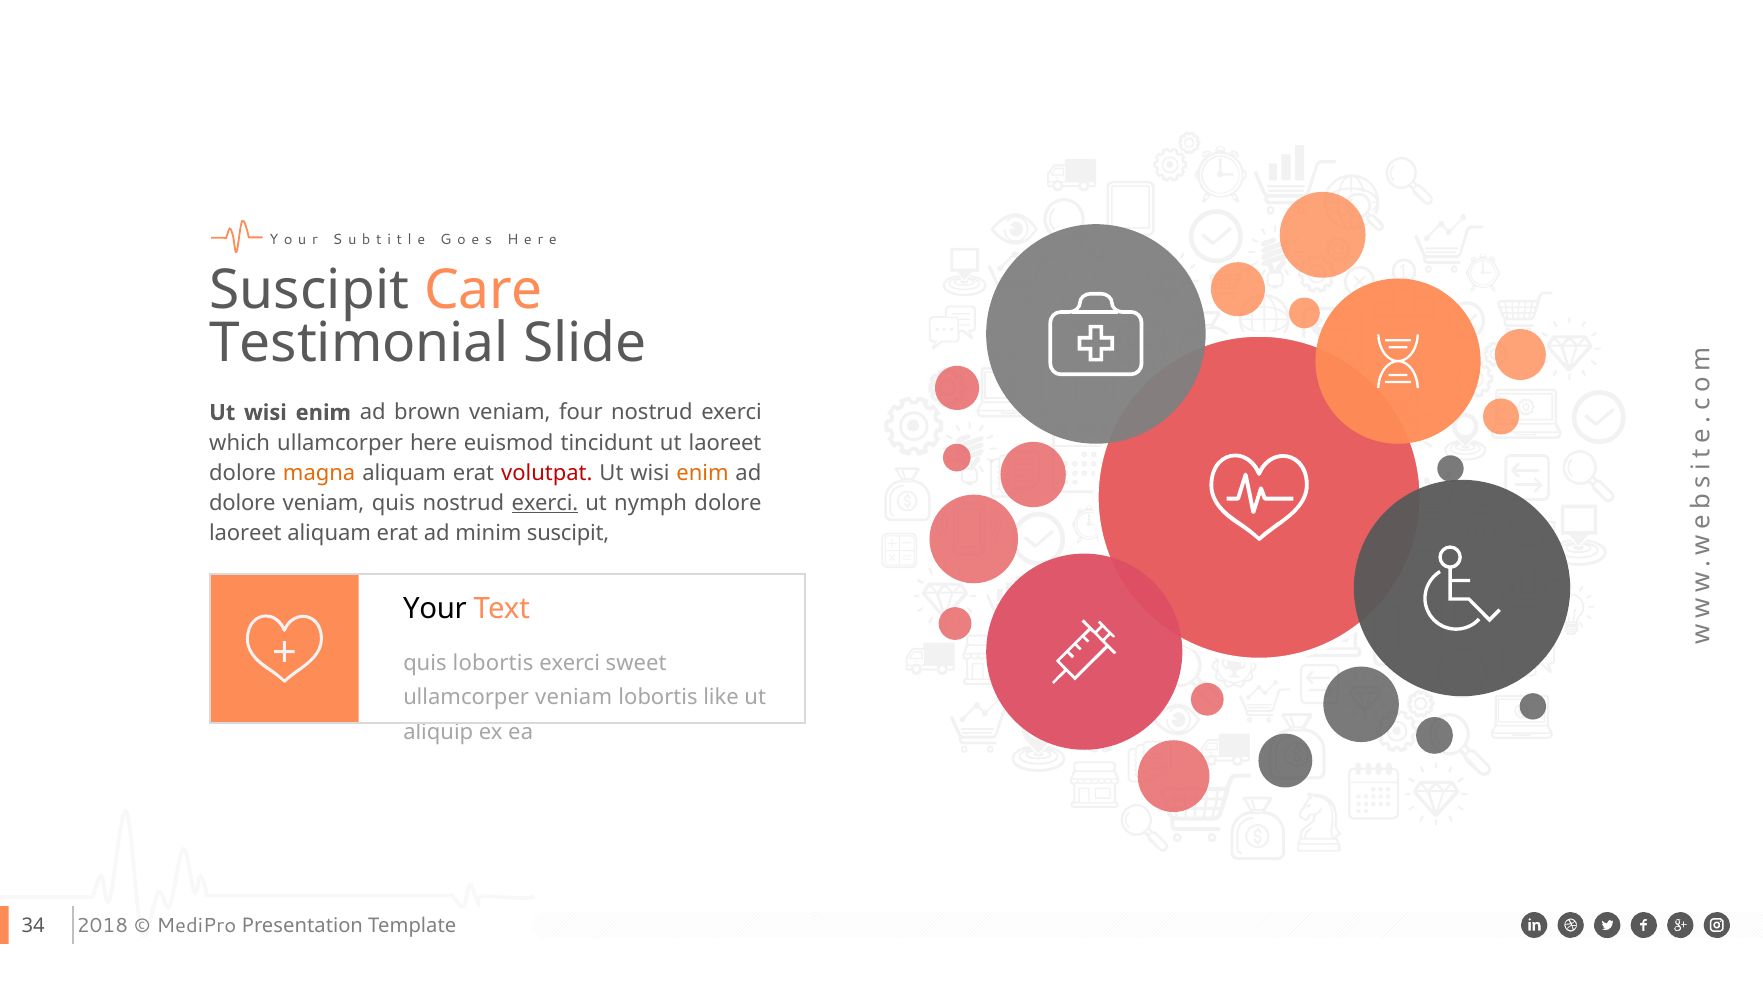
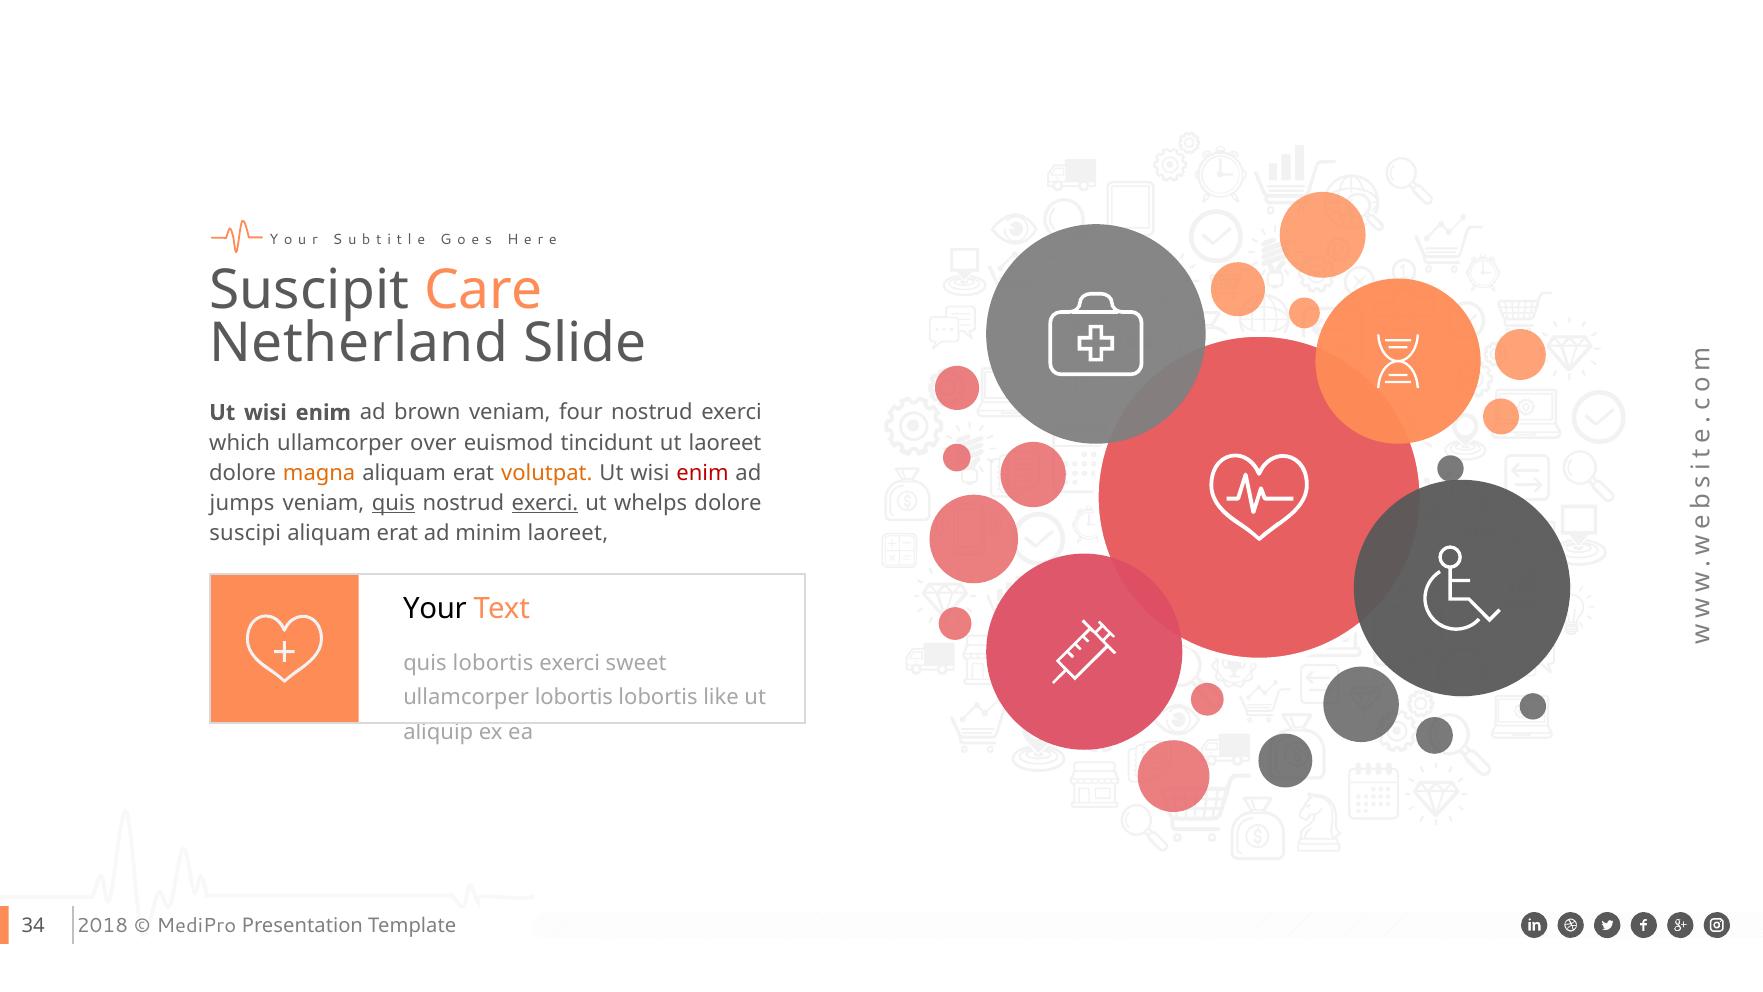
Testimonial: Testimonial -> Netherland
here: here -> over
volutpat colour: red -> orange
enim at (703, 473) colour: orange -> red
dolore at (242, 503): dolore -> jumps
quis at (393, 503) underline: none -> present
nymph: nymph -> whelps
laoreet at (245, 533): laoreet -> suscipi
minim suscipit: suscipit -> laoreet
ullamcorper veniam: veniam -> lobortis
